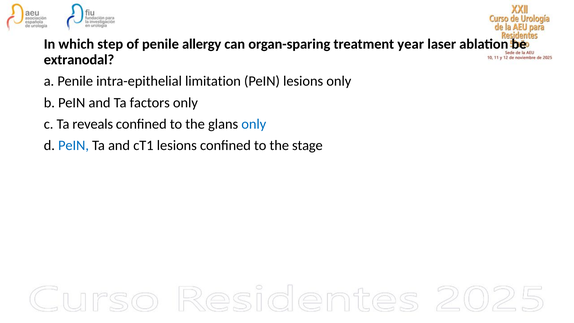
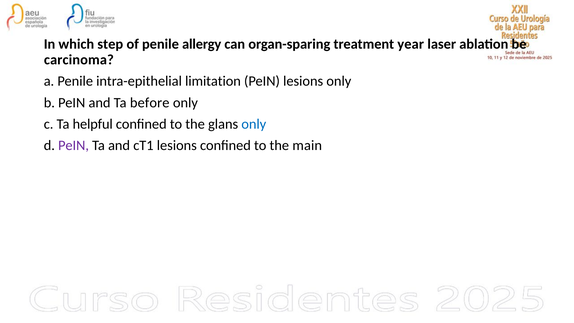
extranodal: extranodal -> carcinoma
factors: factors -> before
reveals: reveals -> helpful
PeIN at (74, 146) colour: blue -> purple
stage: stage -> main
